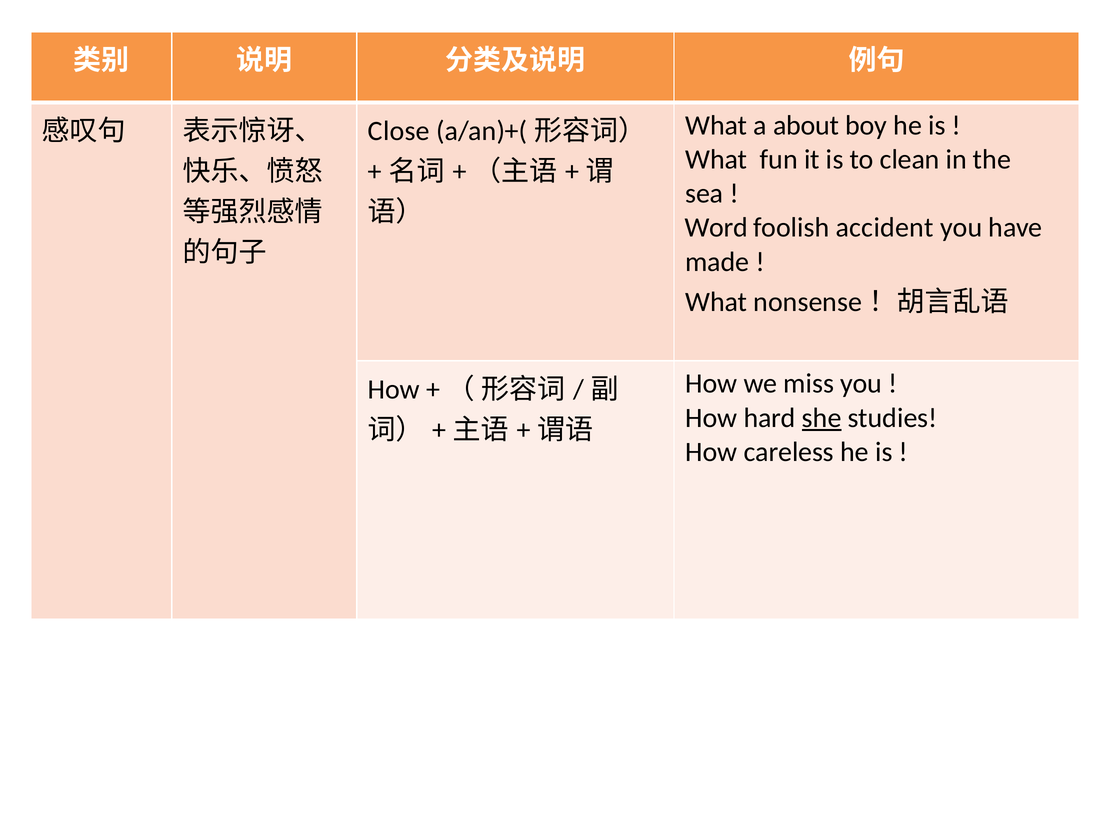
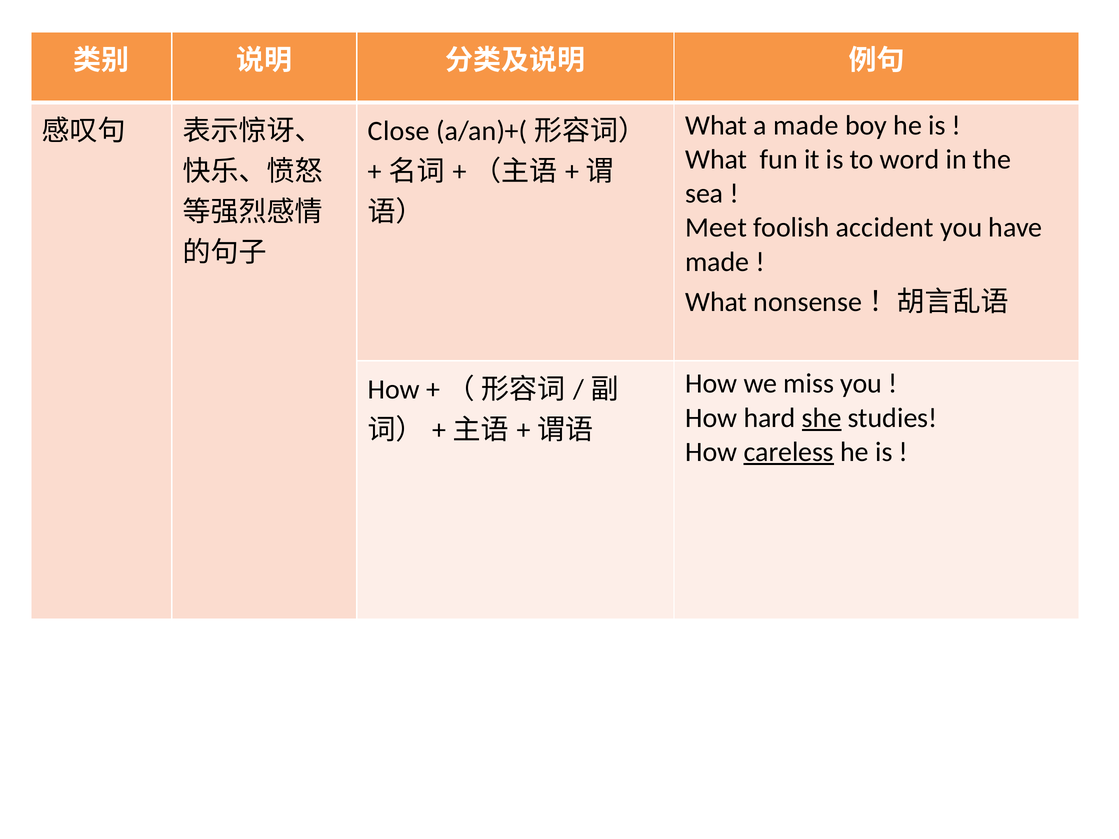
a about: about -> made
clean: clean -> word
Word: Word -> Meet
careless underline: none -> present
